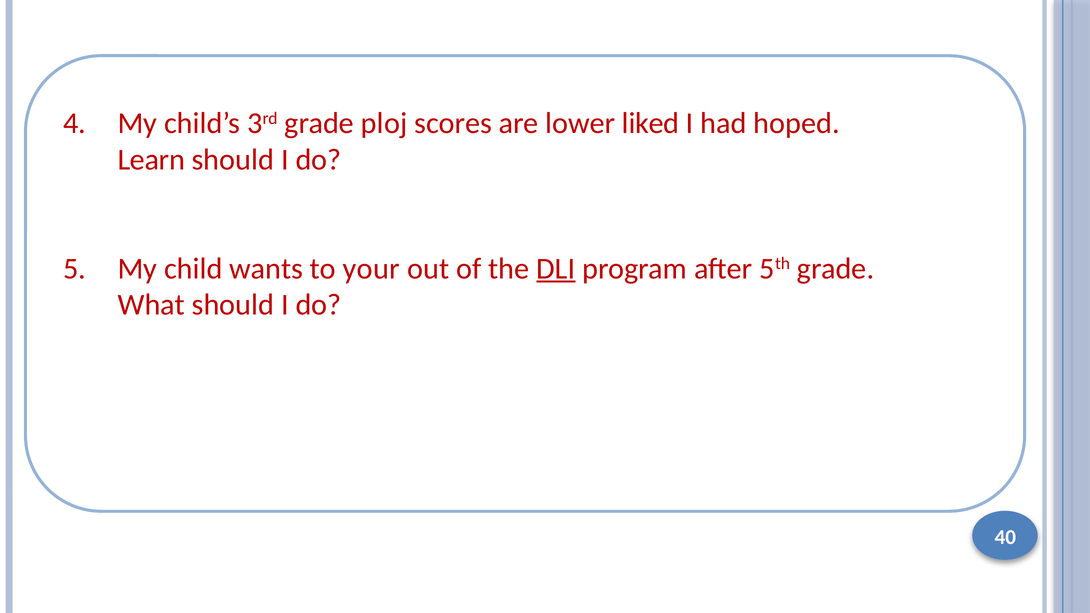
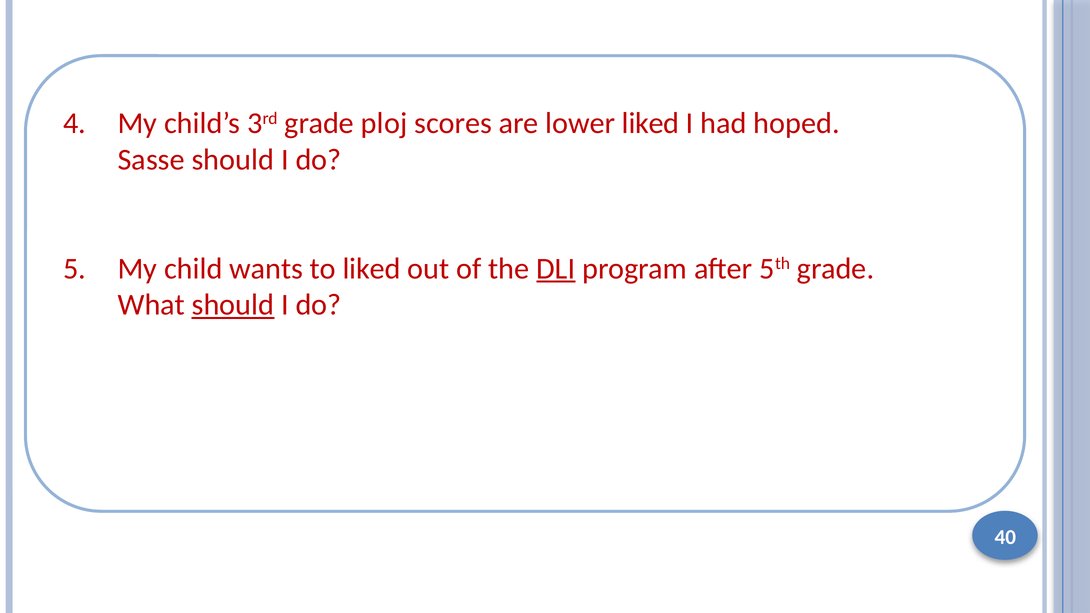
Learn: Learn -> Sasse
to your: your -> liked
should at (233, 305) underline: none -> present
